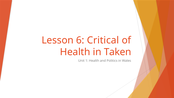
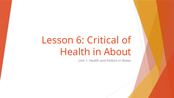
Taken: Taken -> About
